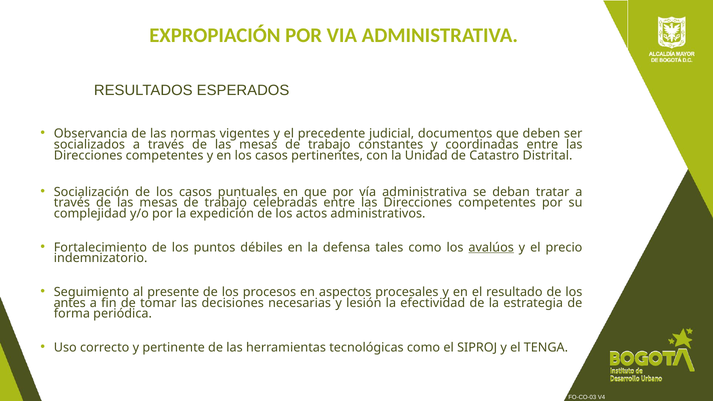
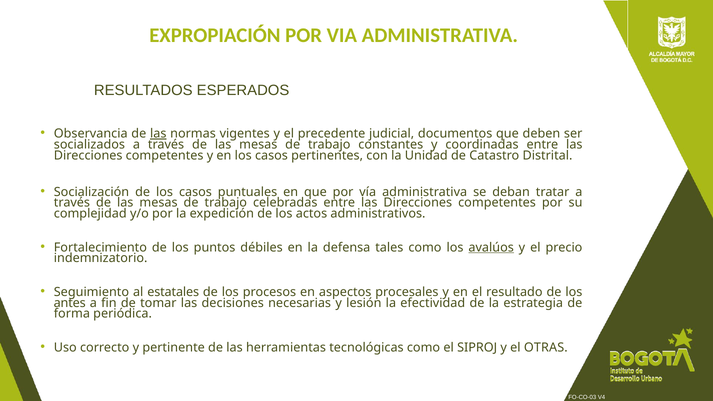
las at (158, 134) underline: none -> present
presente: presente -> estatales
TENGA: TENGA -> OTRAS
